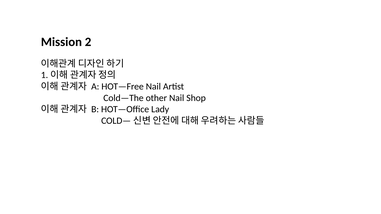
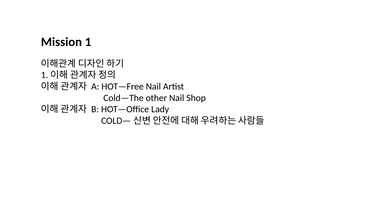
2: 2 -> 1
